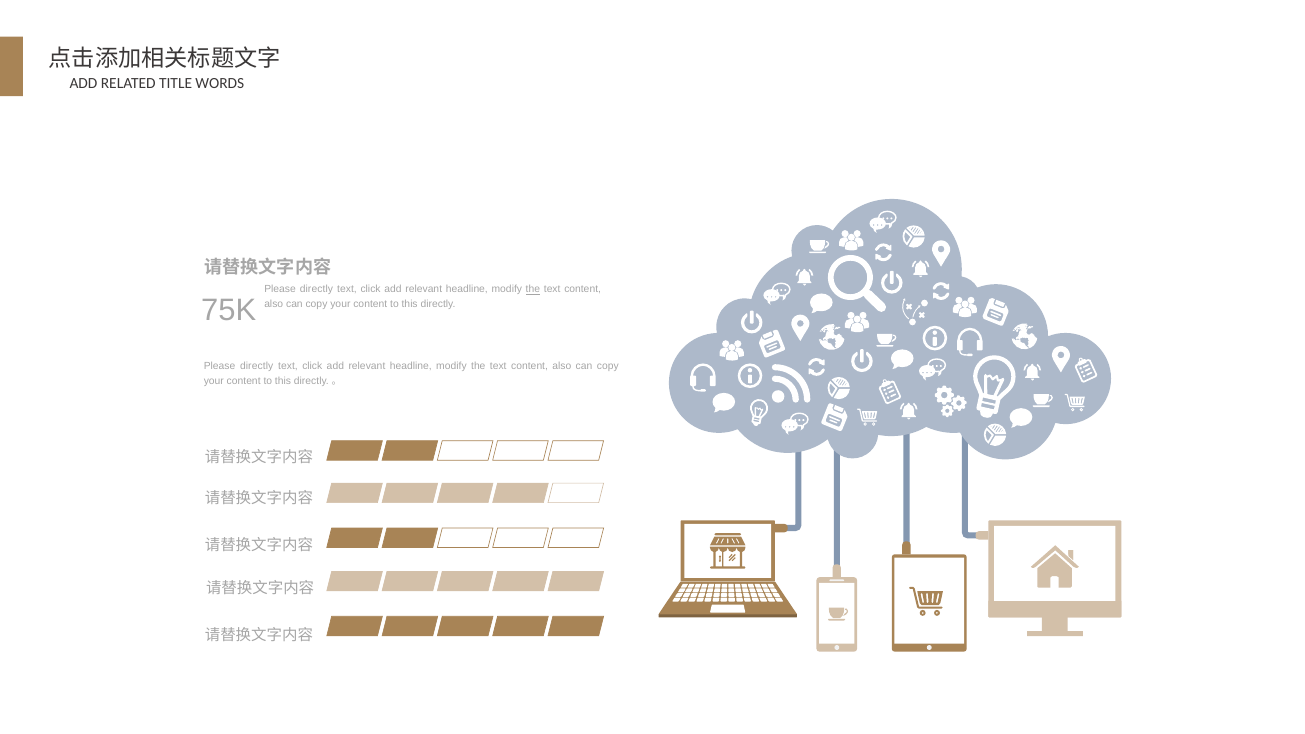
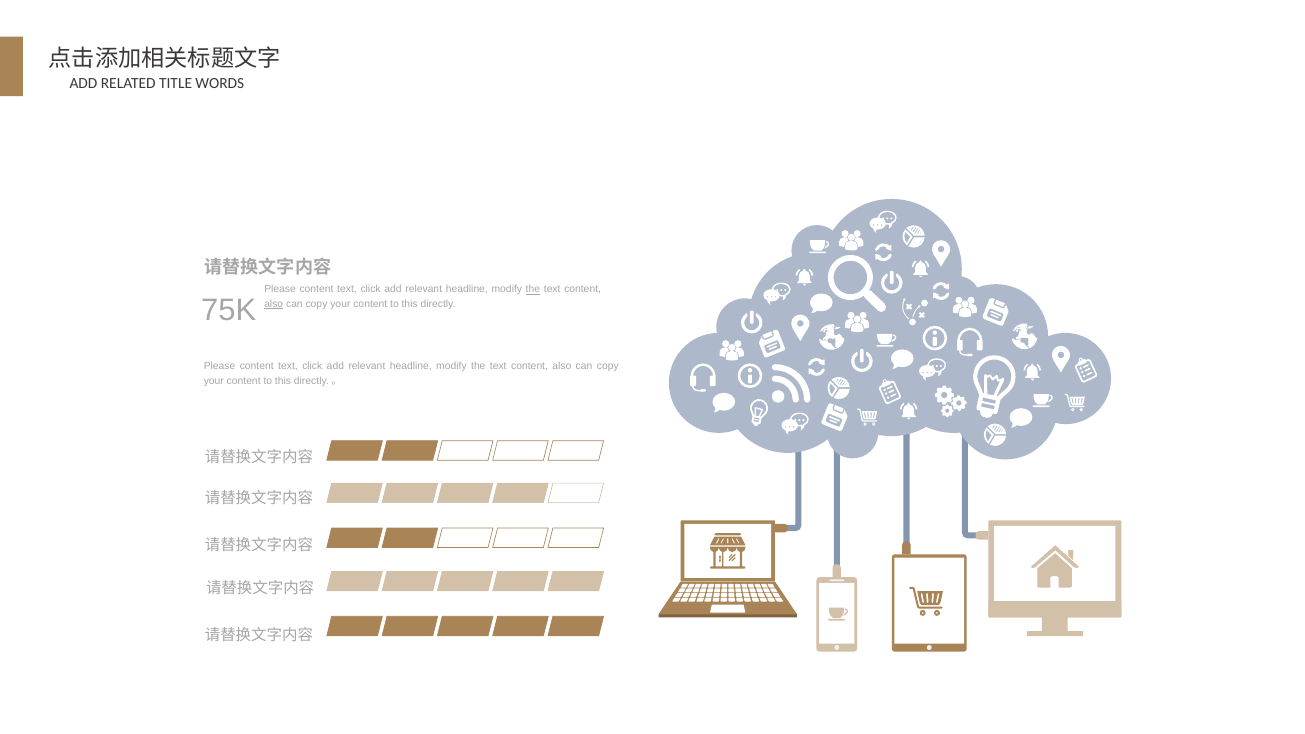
directly at (316, 290): directly -> content
also at (274, 304) underline: none -> present
directly at (257, 366): directly -> content
